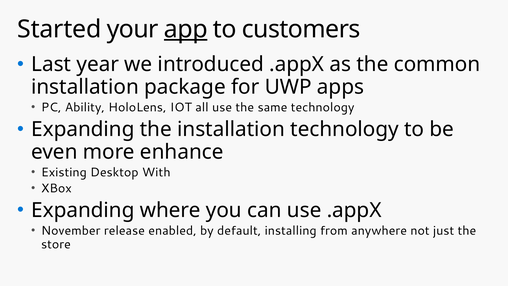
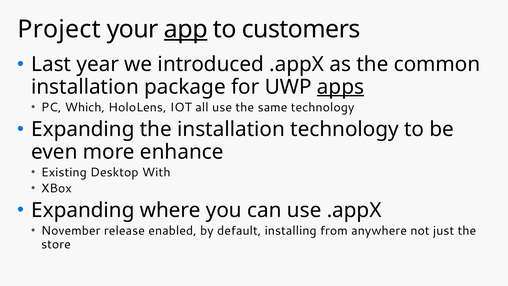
Started: Started -> Project
apps underline: none -> present
Ability: Ability -> Which
